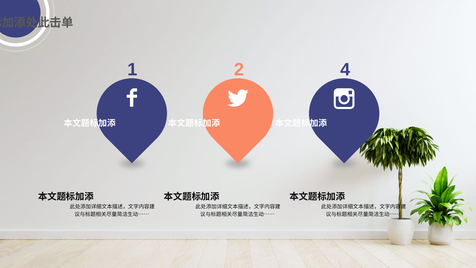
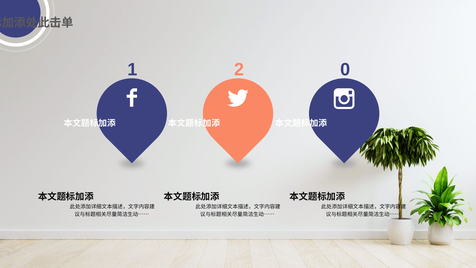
4: 4 -> 0
